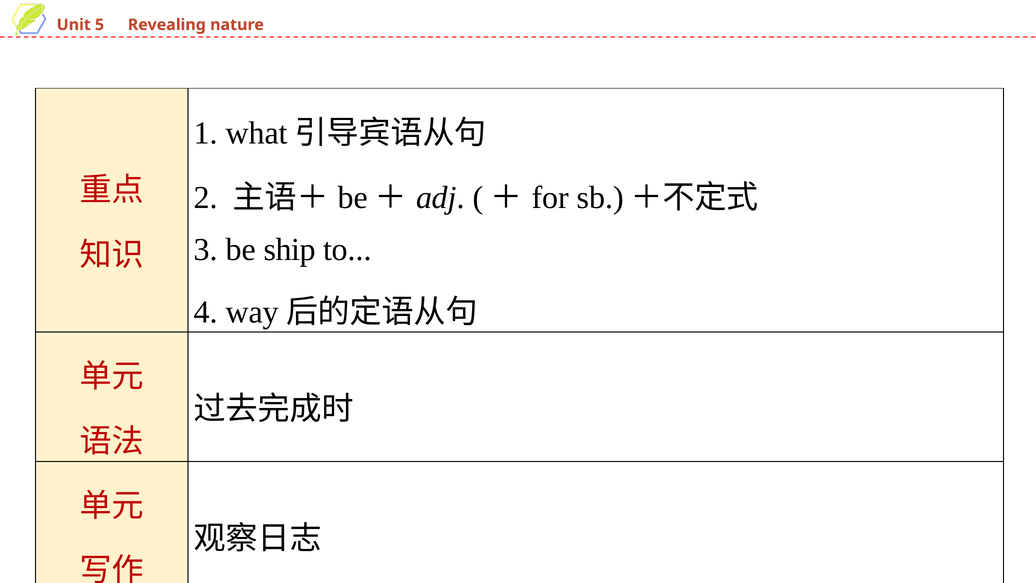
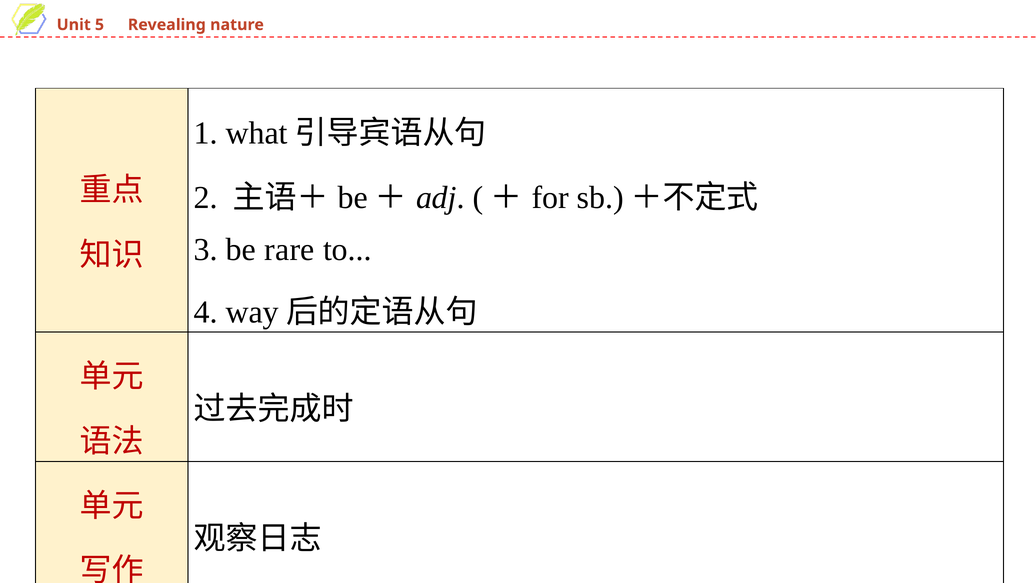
ship: ship -> rare
